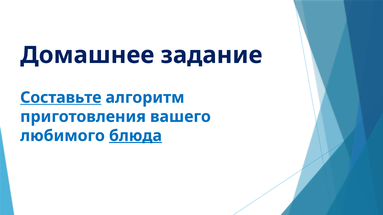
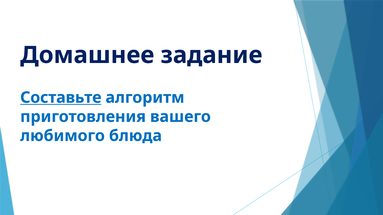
блюда underline: present -> none
